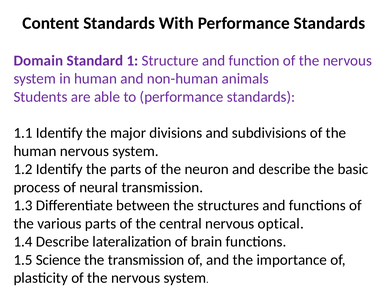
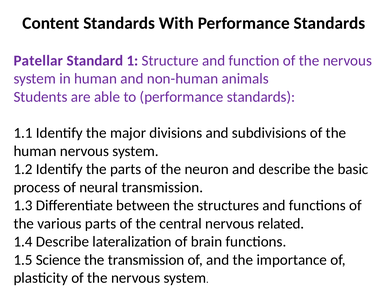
Domain: Domain -> Patellar
optical: optical -> related
